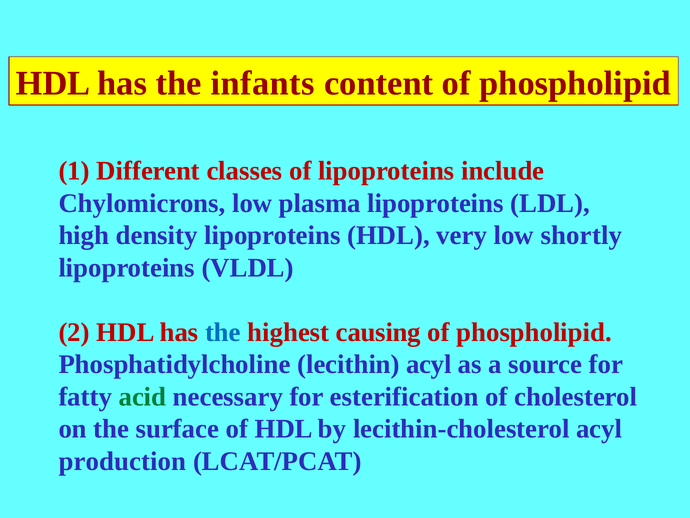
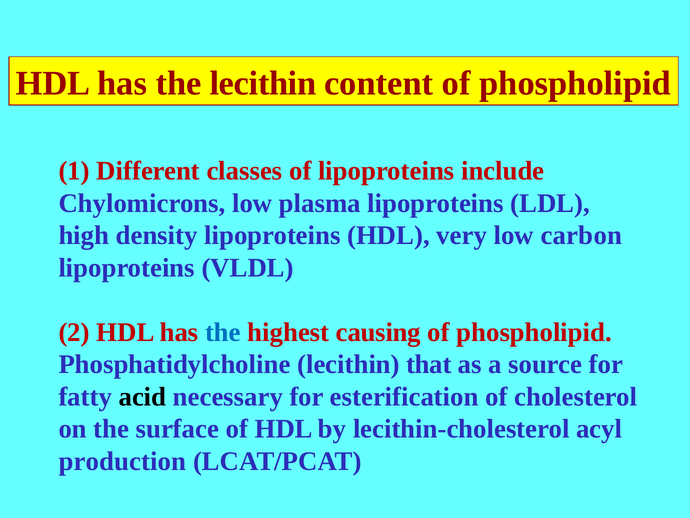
the infants: infants -> lecithin
shortly: shortly -> carbon
lecithin acyl: acyl -> that
acid colour: green -> black
